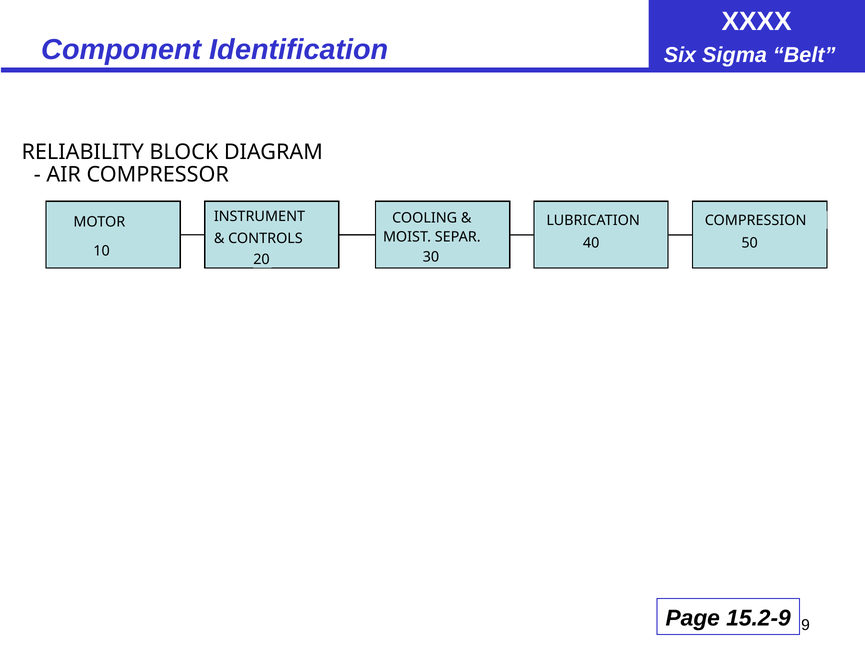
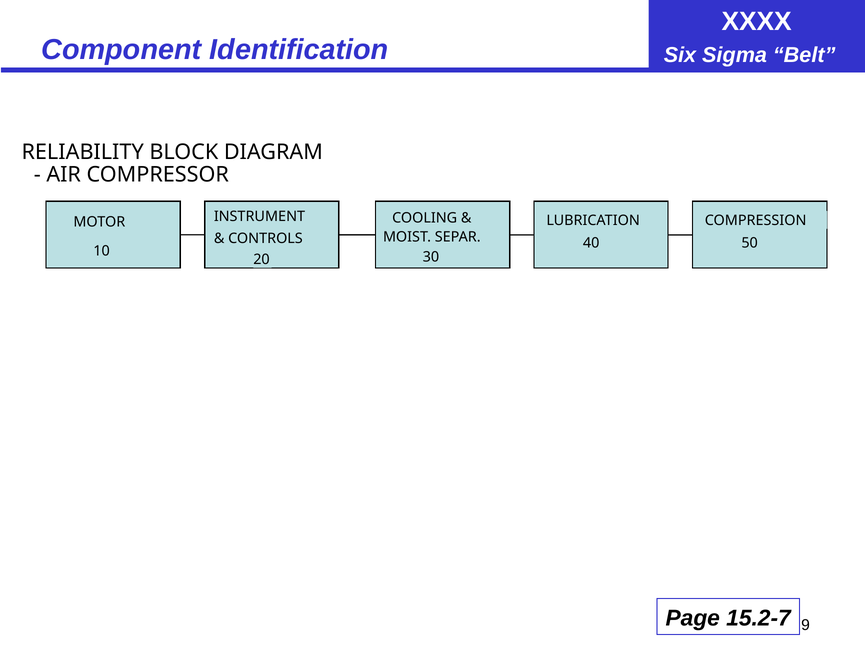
15.2-9: 15.2-9 -> 15.2-7
